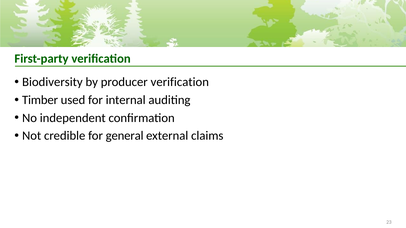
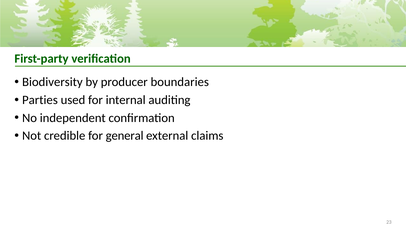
producer verification: verification -> boundaries
Timber: Timber -> Parties
